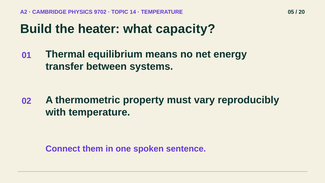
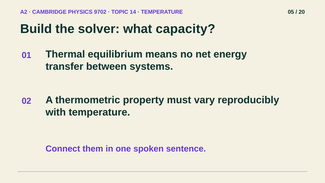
heater: heater -> solver
